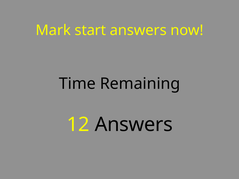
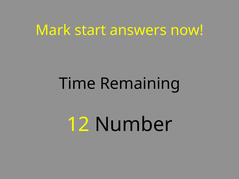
12 Answers: Answers -> Number
